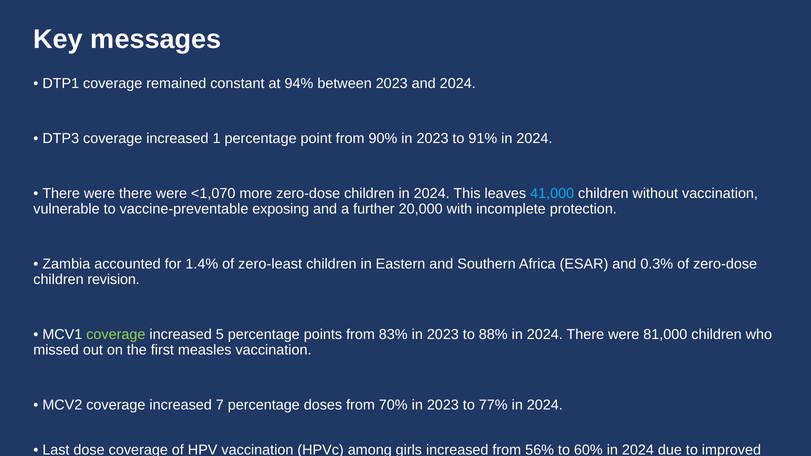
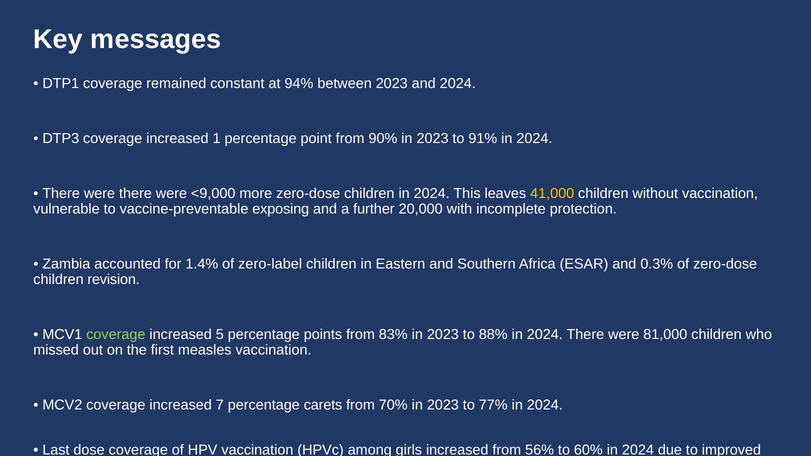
<1,070: <1,070 -> <9,000
41,000 colour: light blue -> yellow
zero-least: zero-least -> zero-label
doses: doses -> carets
